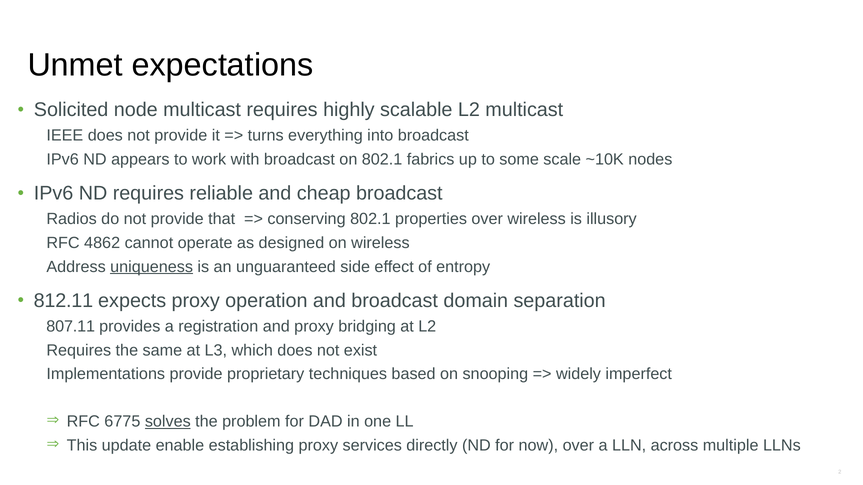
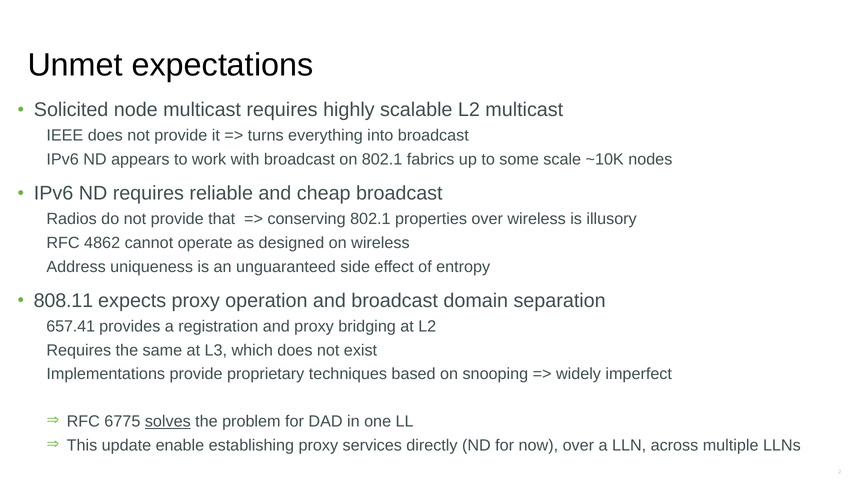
uniqueness underline: present -> none
812.11: 812.11 -> 808.11
807.11: 807.11 -> 657.41
